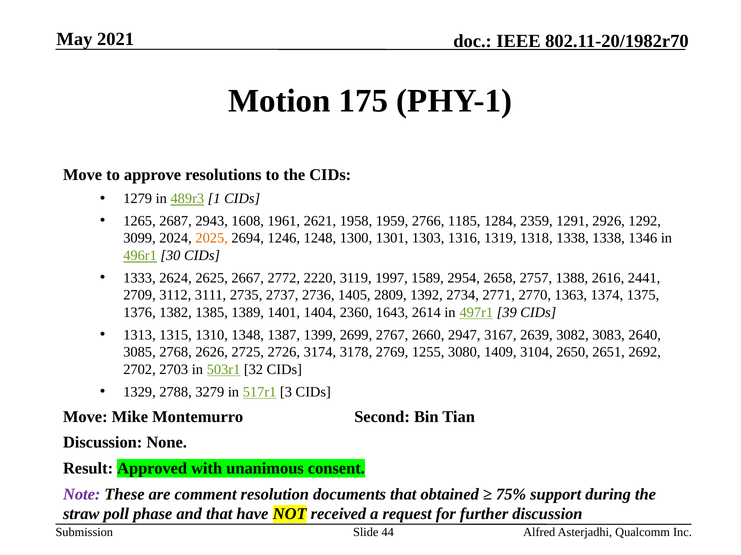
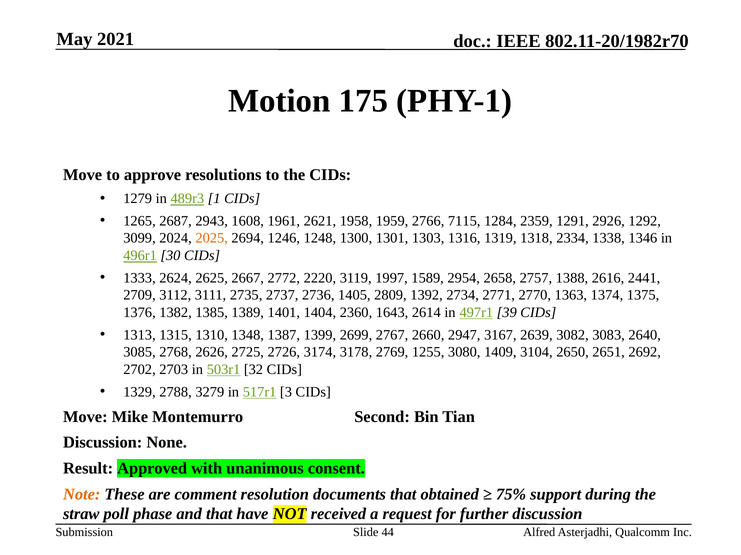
1185: 1185 -> 7115
1318 1338: 1338 -> 2334
Note colour: purple -> orange
